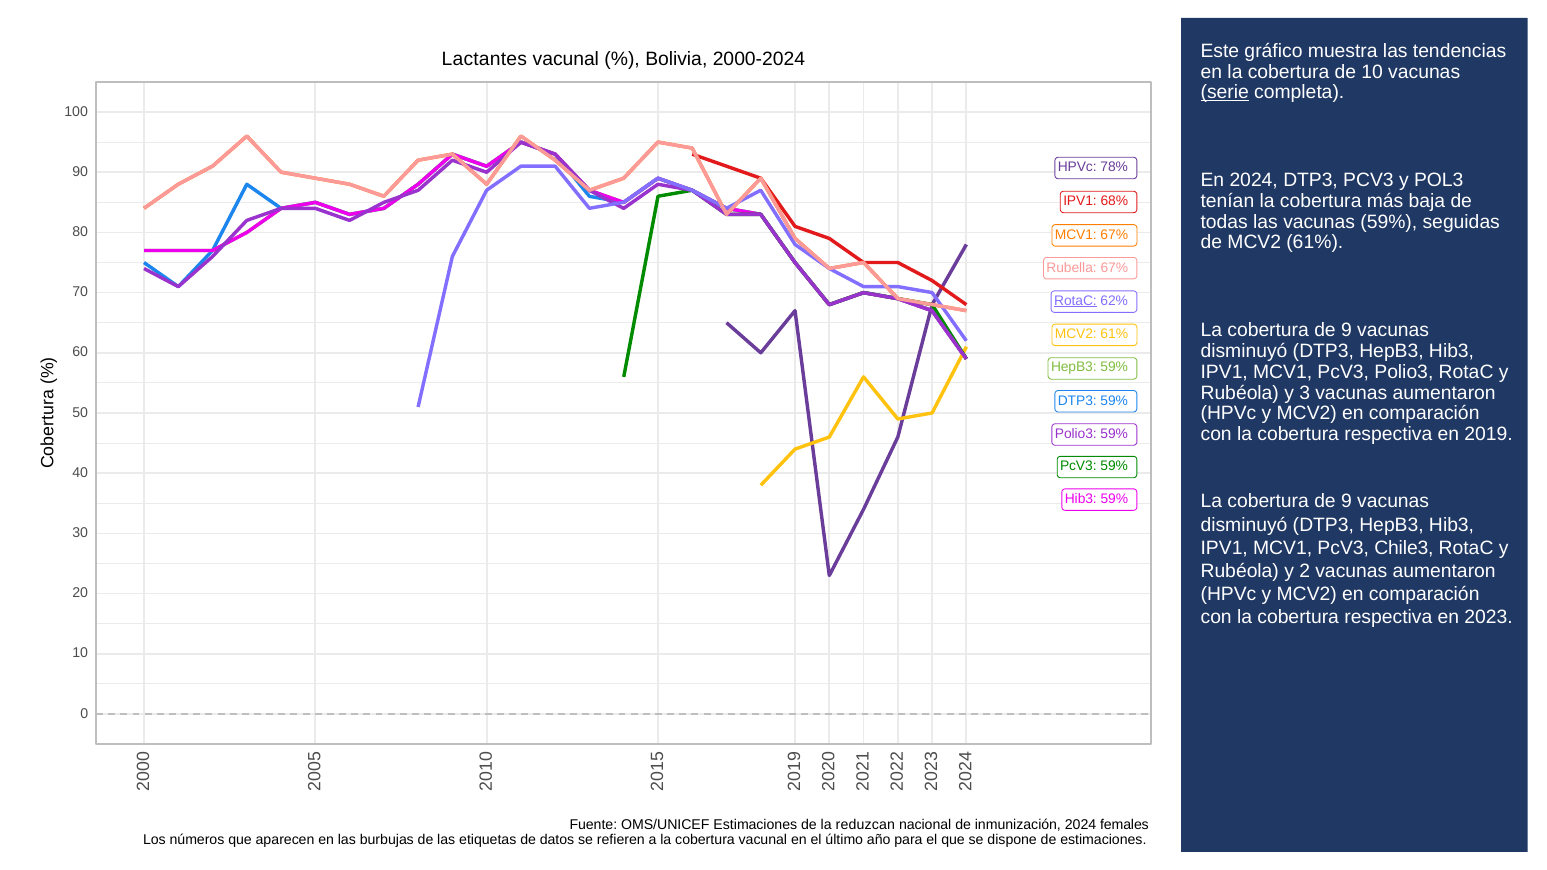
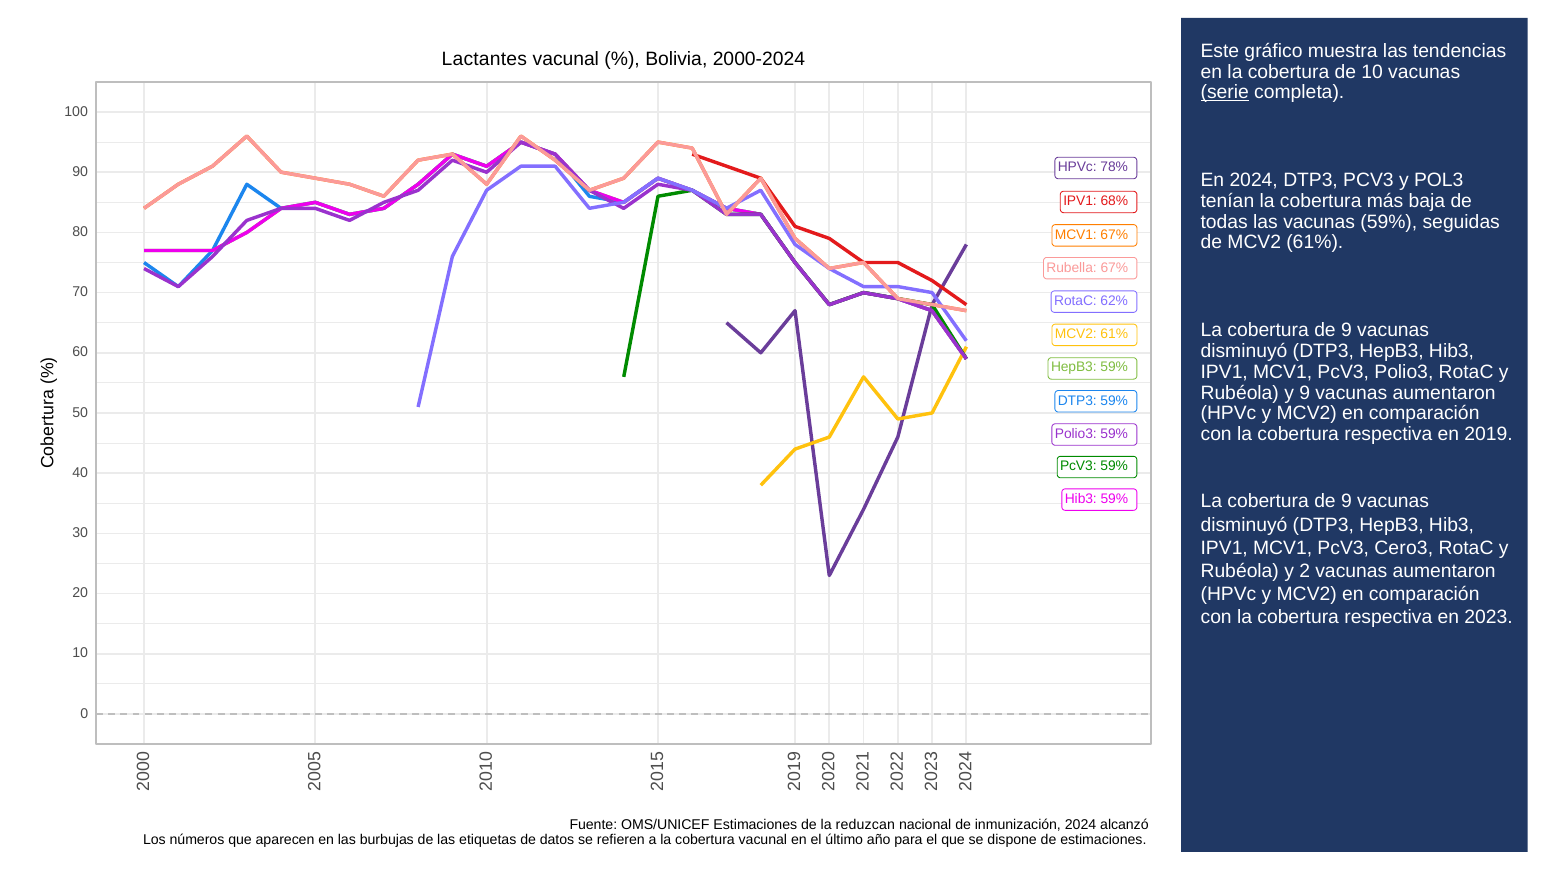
RotaC at (1075, 301) underline: present -> none
y 3: 3 -> 9
Chile3: Chile3 -> Cero3
females: females -> alcanzó
